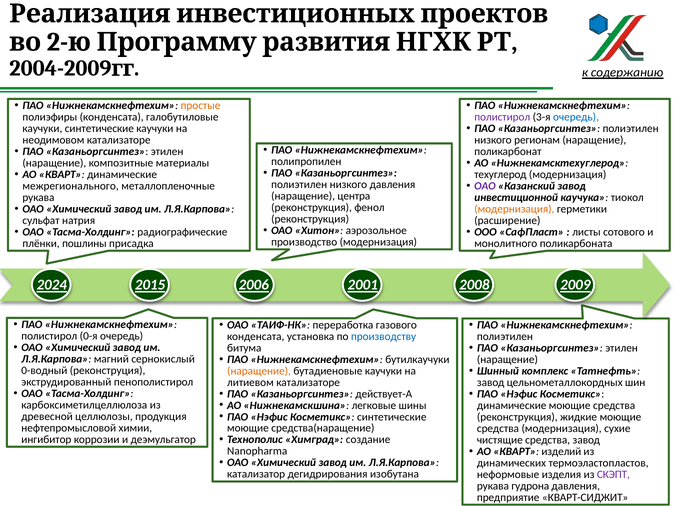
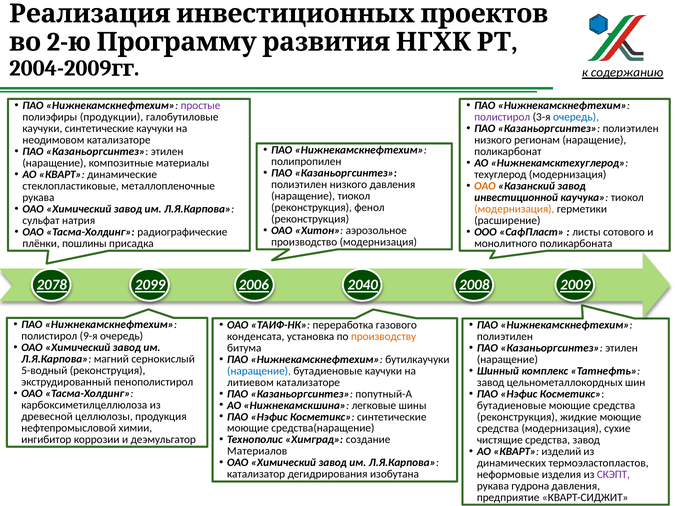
простые colour: orange -> purple
полиэфиры конденсата: конденсата -> продукции
ОАО at (485, 186) colour: purple -> orange
межрегионального: межрегионального -> стеклопластиковые
наращение центра: центра -> тиокол
2024: 2024 -> 2078
2015: 2015 -> 2099
2001: 2001 -> 2040
0-я: 0-я -> 9-я
производству colour: blue -> orange
0-водный: 0-водный -> 5-водный
наращение at (259, 371) colour: orange -> blue
действует-А: действует-А -> попутный-А
динамические at (512, 406): динамические -> бутадиеновые
Nanopharma: Nanopharma -> Материалов
